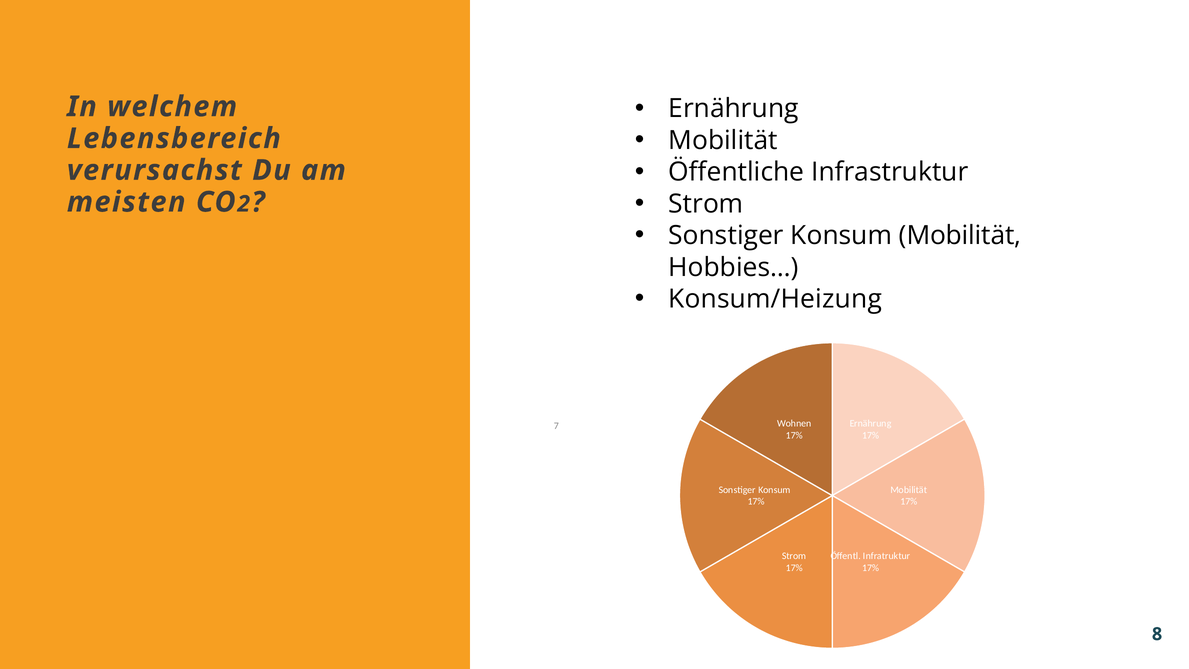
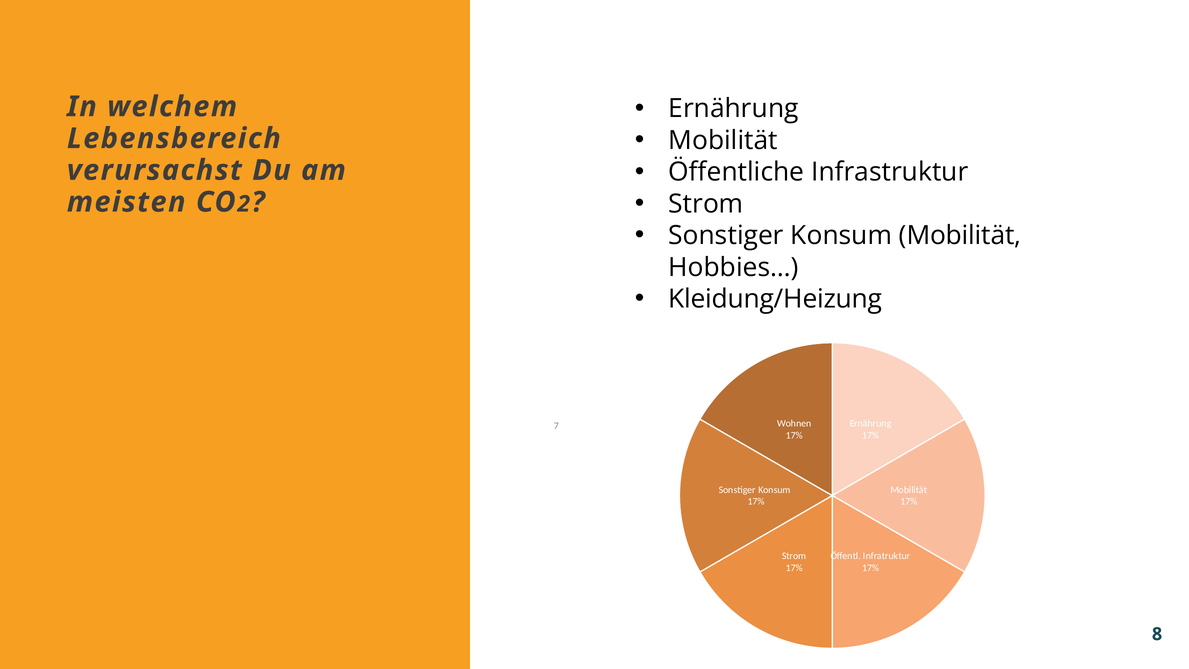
Konsum/Heizung: Konsum/Heizung -> Kleidung/Heizung
